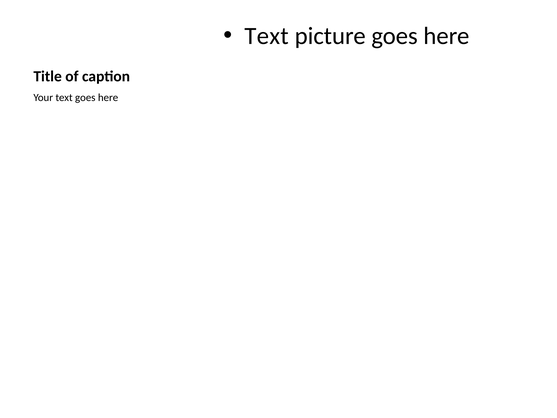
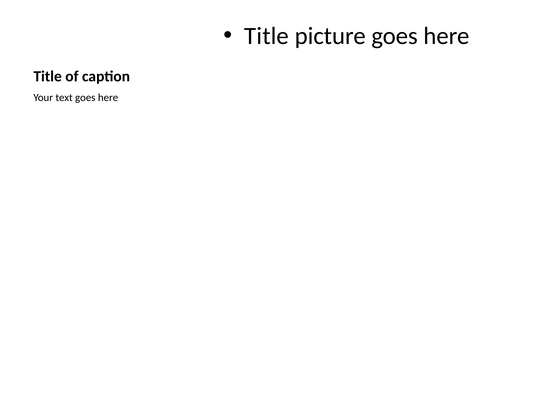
Text at (267, 36): Text -> Title
